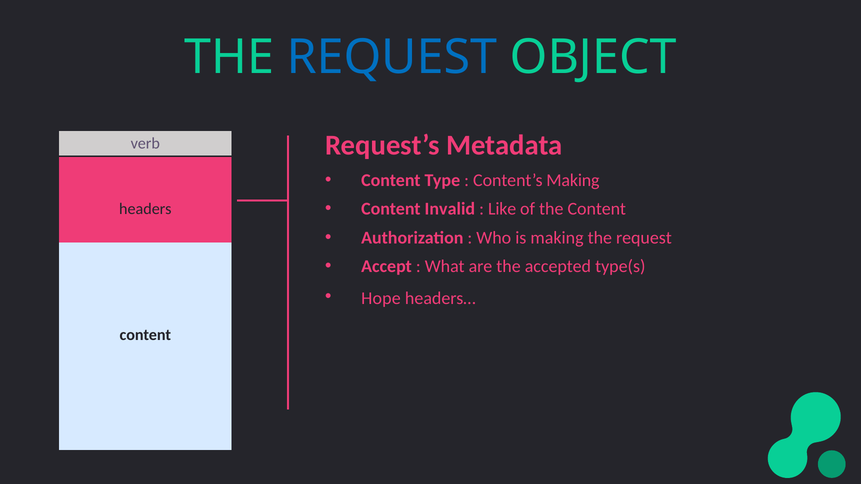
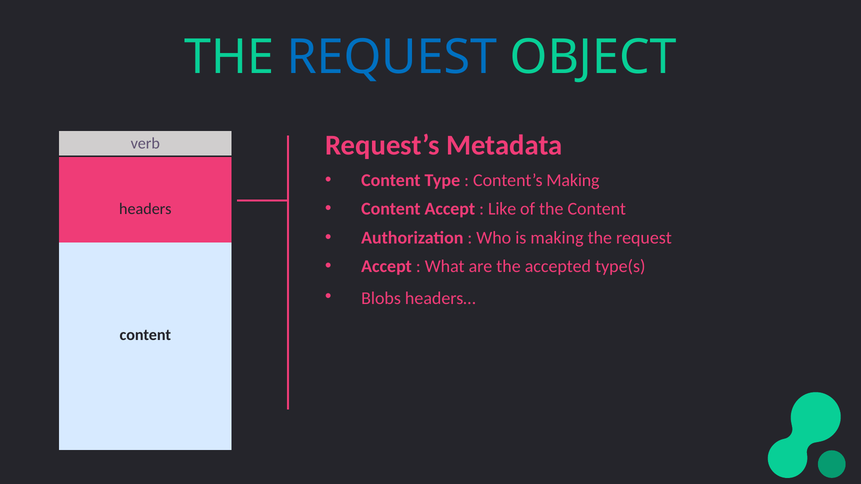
Content Invalid: Invalid -> Accept
Hope: Hope -> Blobs
